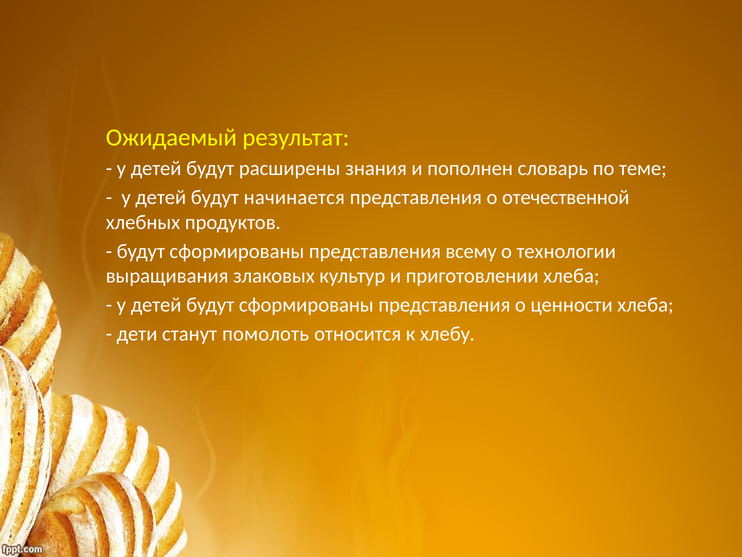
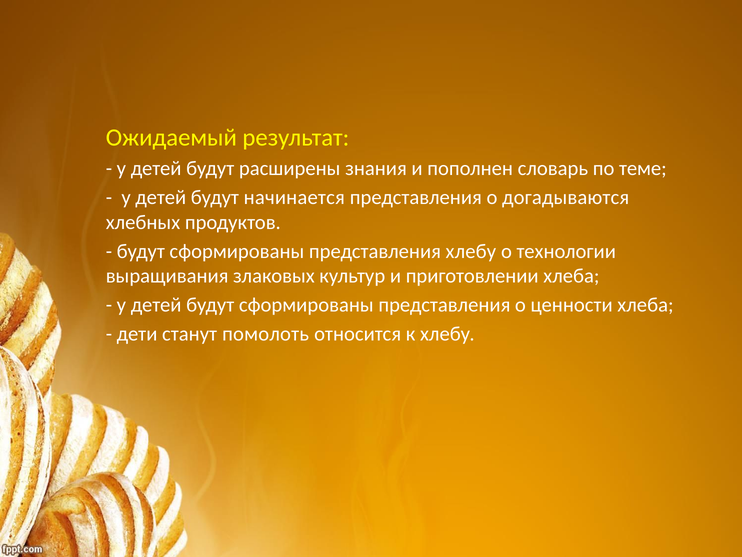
отечественной: отечественной -> догадываются
представления всему: всему -> хлебу
